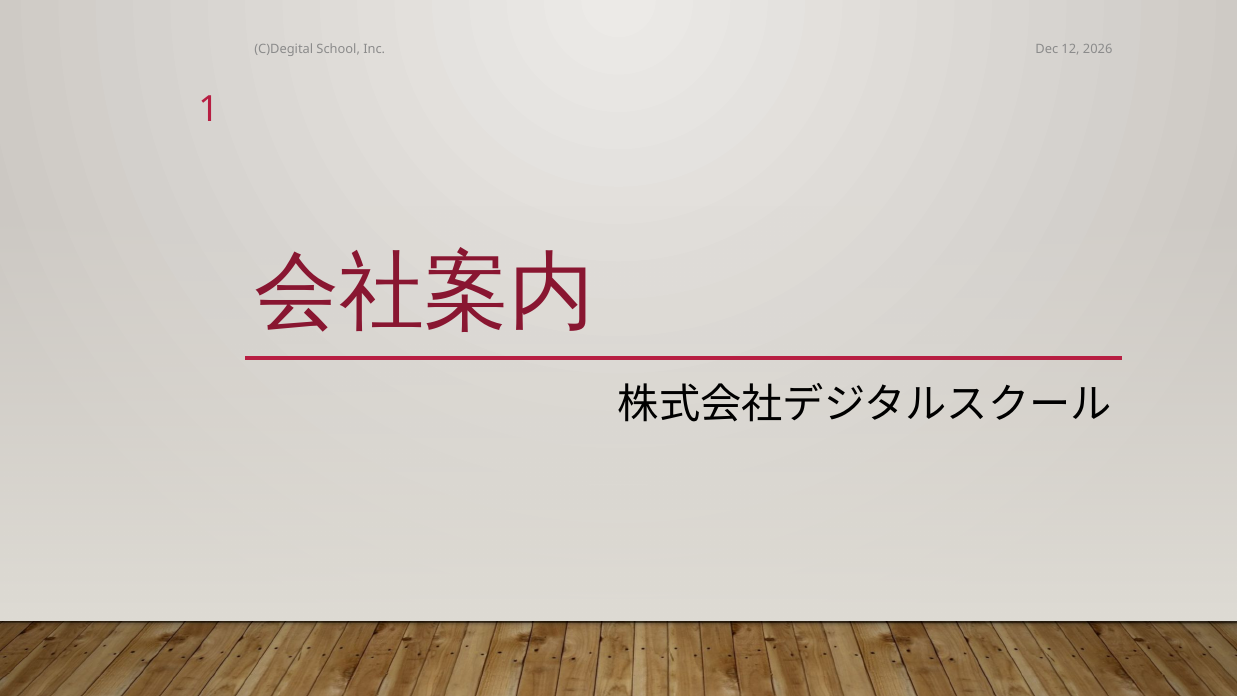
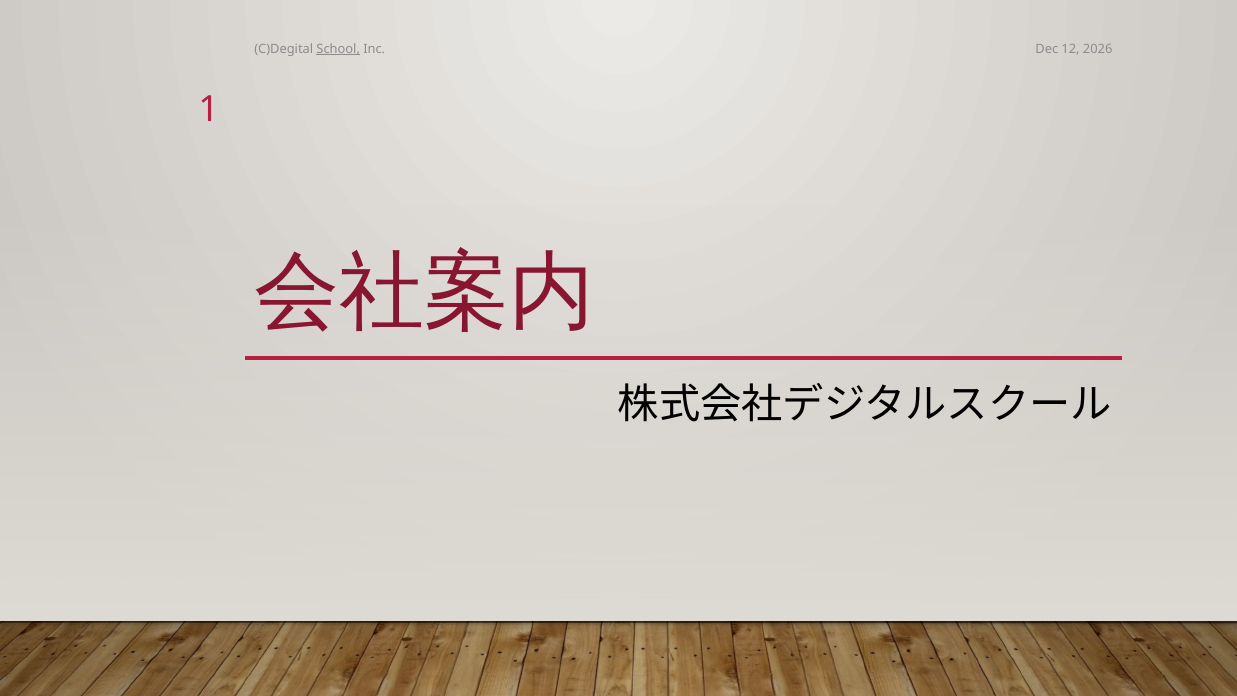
School underline: none -> present
